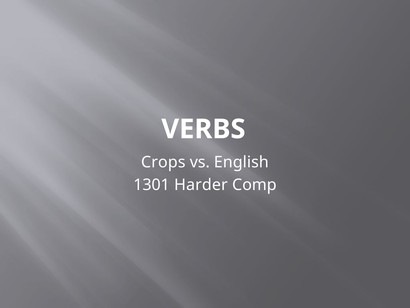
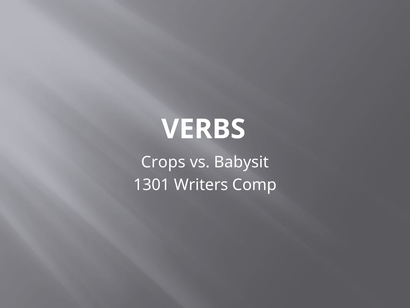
English: English -> Babysit
Harder: Harder -> Writers
